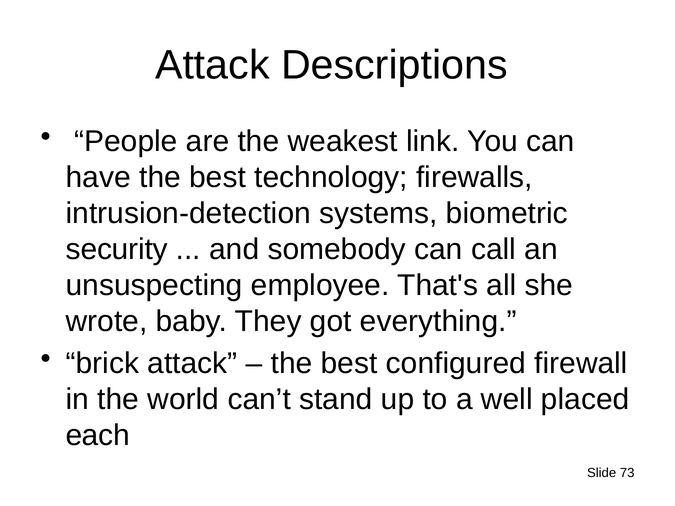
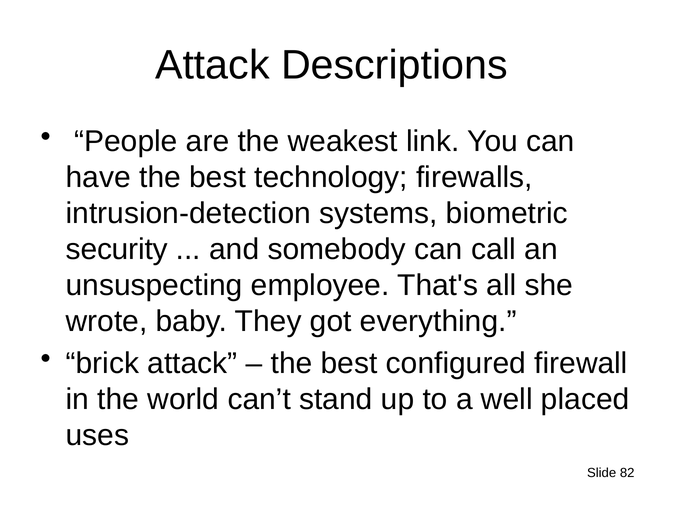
each: each -> uses
73: 73 -> 82
